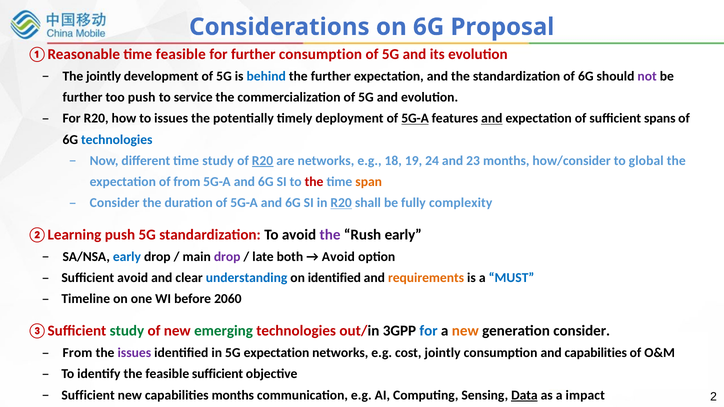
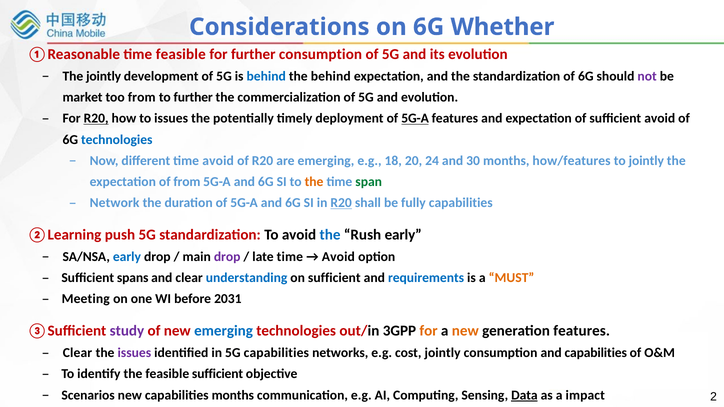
Proposal: Proposal -> Whether
the further: further -> behind
further at (82, 97): further -> market
too push: push -> from
to service: service -> further
R20 at (96, 118) underline: none -> present
and at (492, 118) underline: present -> none
sufficient spans: spans -> avoid
time study: study -> avoid
R20 at (263, 161) underline: present -> none
are networks: networks -> emerging
19: 19 -> 20
23: 23 -> 30
how/consider: how/consider -> how/features
to global: global -> jointly
the at (314, 182) colour: red -> orange
span colour: orange -> green
Consider at (115, 203): Consider -> Network
fully complexity: complexity -> capabilities
the at (330, 235) colour: purple -> blue
late both: both -> time
Sufficient avoid: avoid -> spans
on identified: identified -> sufficient
requirements colour: orange -> blue
MUST colour: blue -> orange
Timeline: Timeline -> Meeting
2060: 2060 -> 2031
study at (127, 331) colour: green -> purple
emerging at (224, 331) colour: green -> blue
for at (429, 331) colour: blue -> orange
generation consider: consider -> features
From at (77, 353): From -> Clear
5G expectation: expectation -> capabilities
Sufficient at (88, 395): Sufficient -> Scenarios
